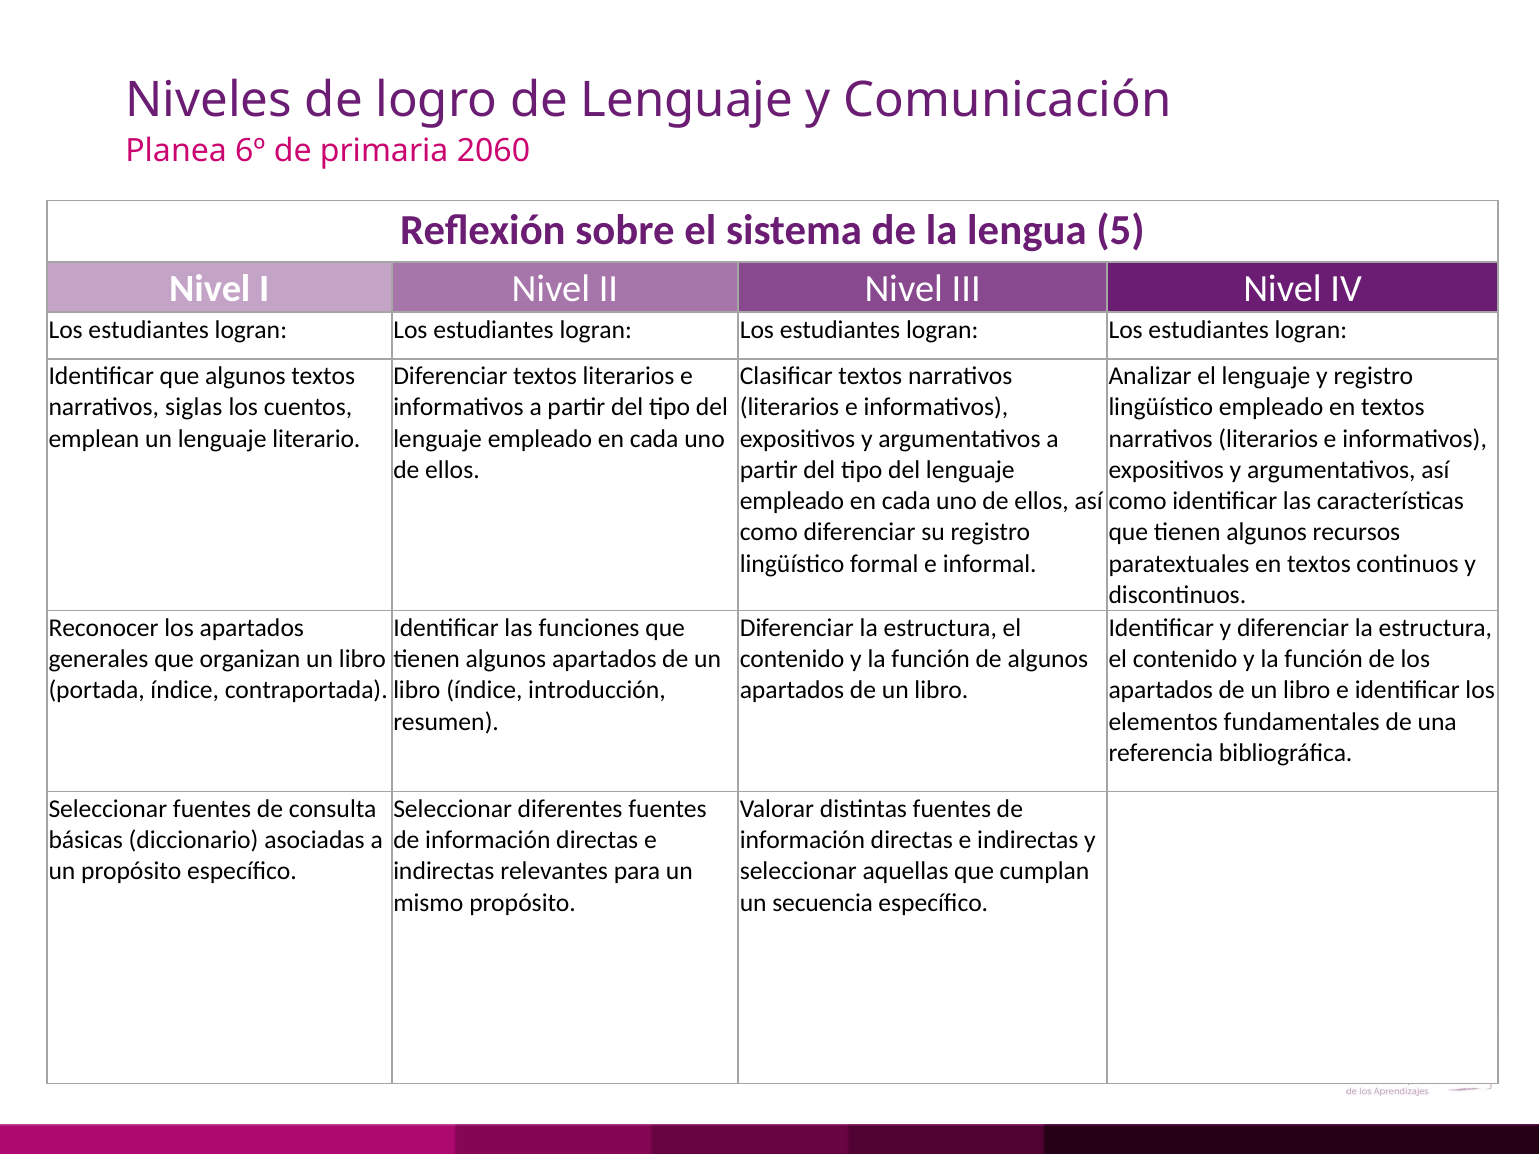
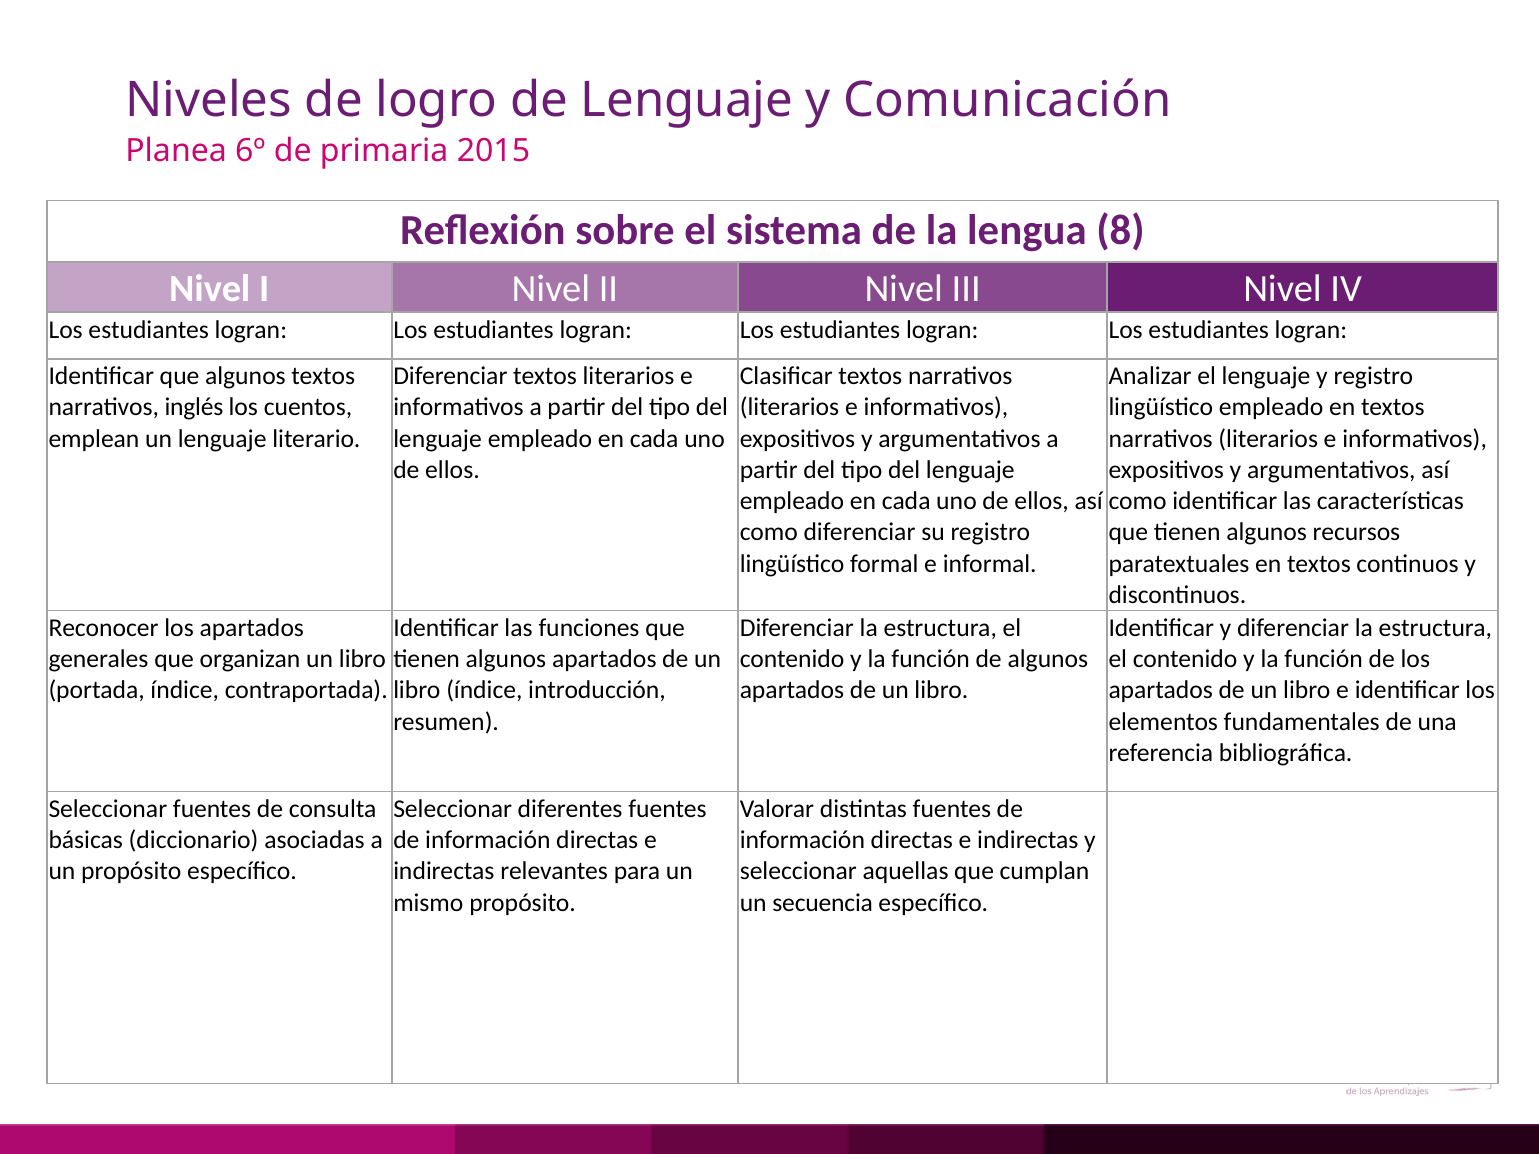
2060: 2060 -> 2015
5: 5 -> 8
siglas: siglas -> inglés
